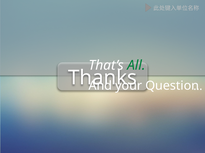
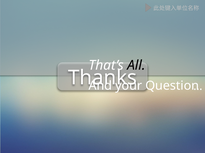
All colour: green -> black
